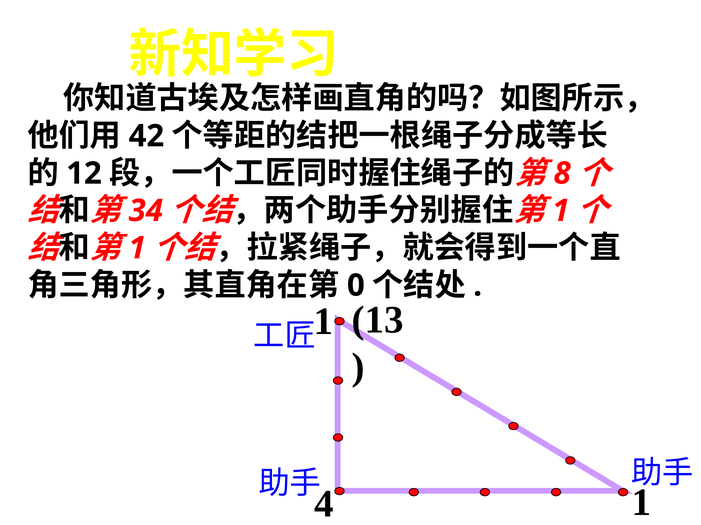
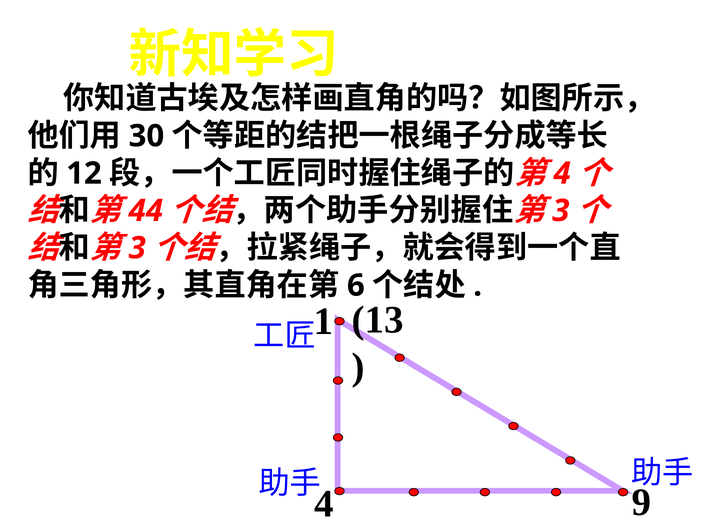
42: 42 -> 30
8 at (562, 174): 8 -> 4
34: 34 -> 44
1 at (561, 211): 1 -> 3
1 at (137, 248): 1 -> 3
0: 0 -> 6
4 1: 1 -> 9
